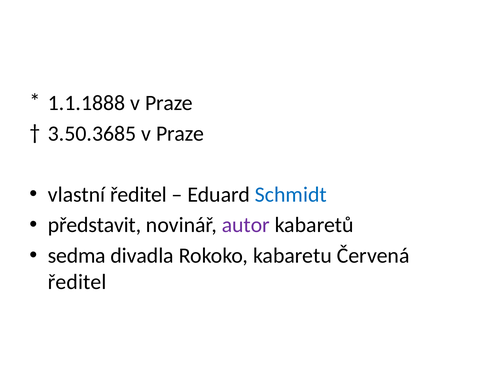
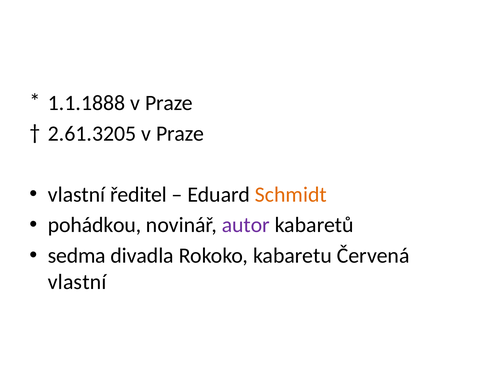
3.50.3685: 3.50.3685 -> 2.61.3205
Schmidt colour: blue -> orange
představit: představit -> pohádkou
ředitel at (77, 282): ředitel -> vlastní
